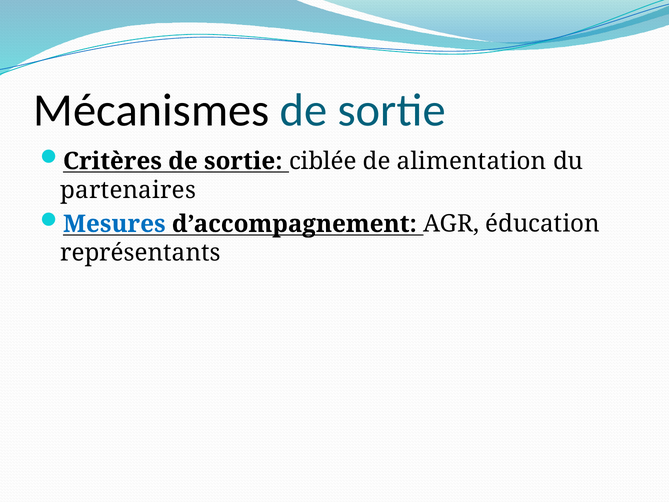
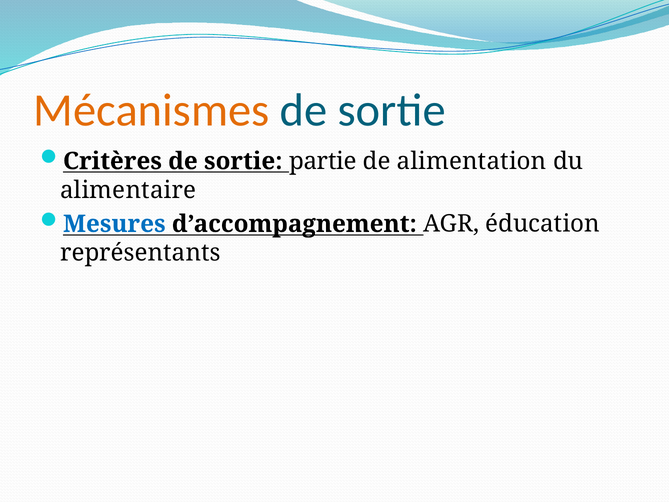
Mécanismes colour: black -> orange
ciblée: ciblée -> partie
partenaires: partenaires -> alimentaire
